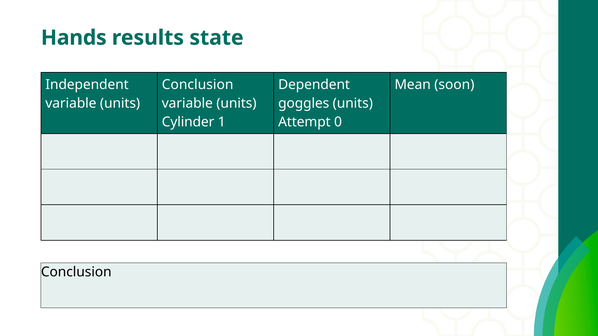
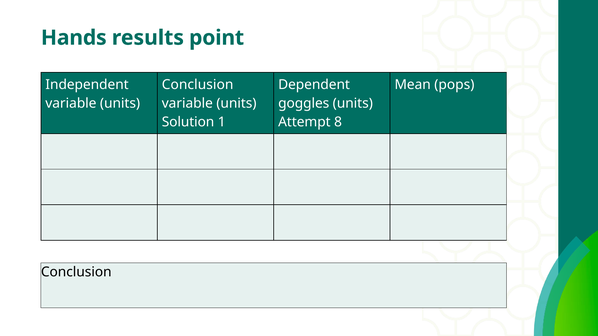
state: state -> point
soon: soon -> pops
Cylinder: Cylinder -> Solution
0: 0 -> 8
